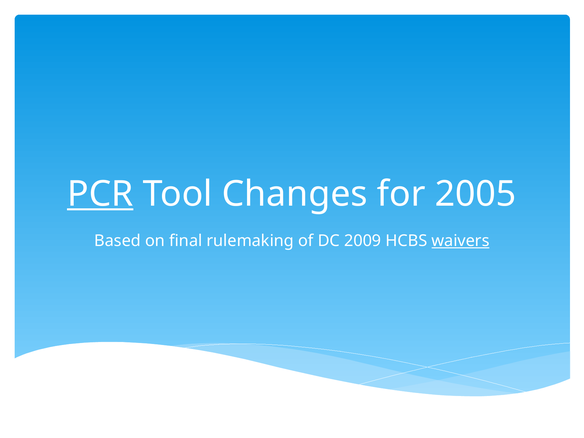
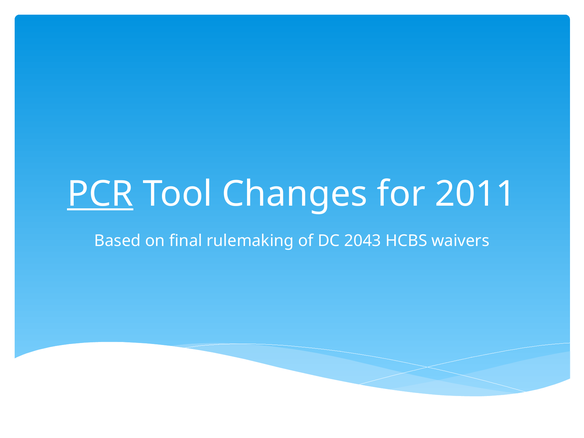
2005: 2005 -> 2011
2009: 2009 -> 2043
waivers underline: present -> none
